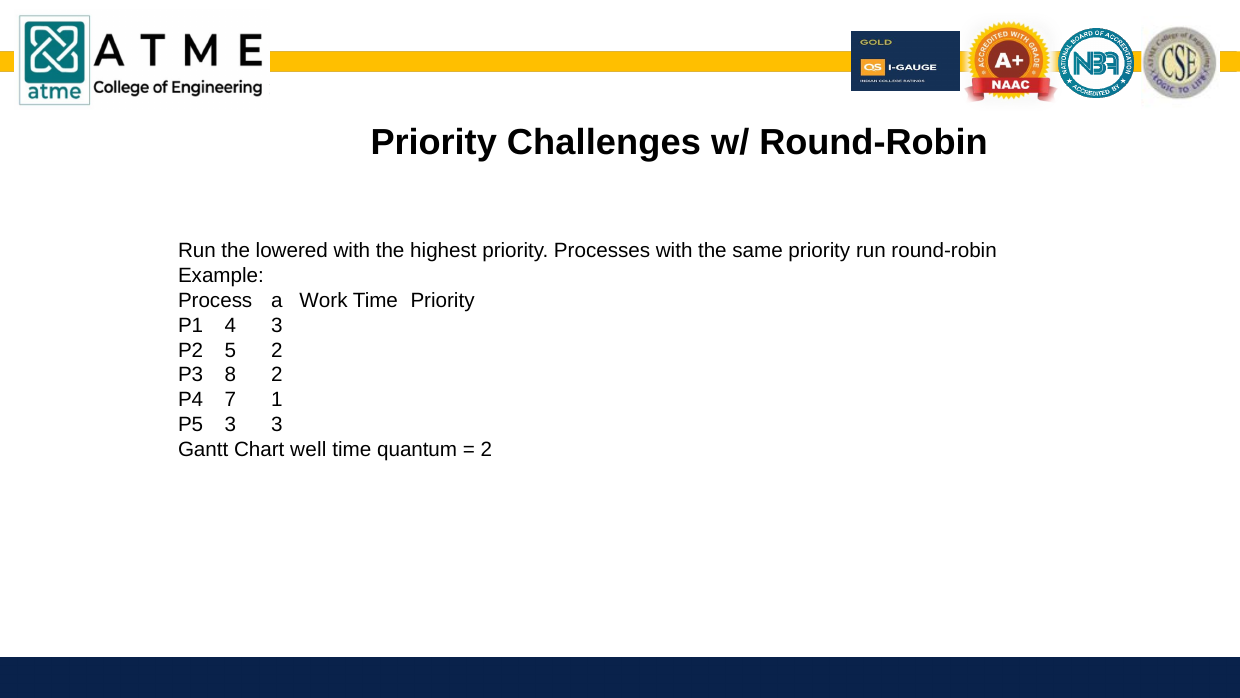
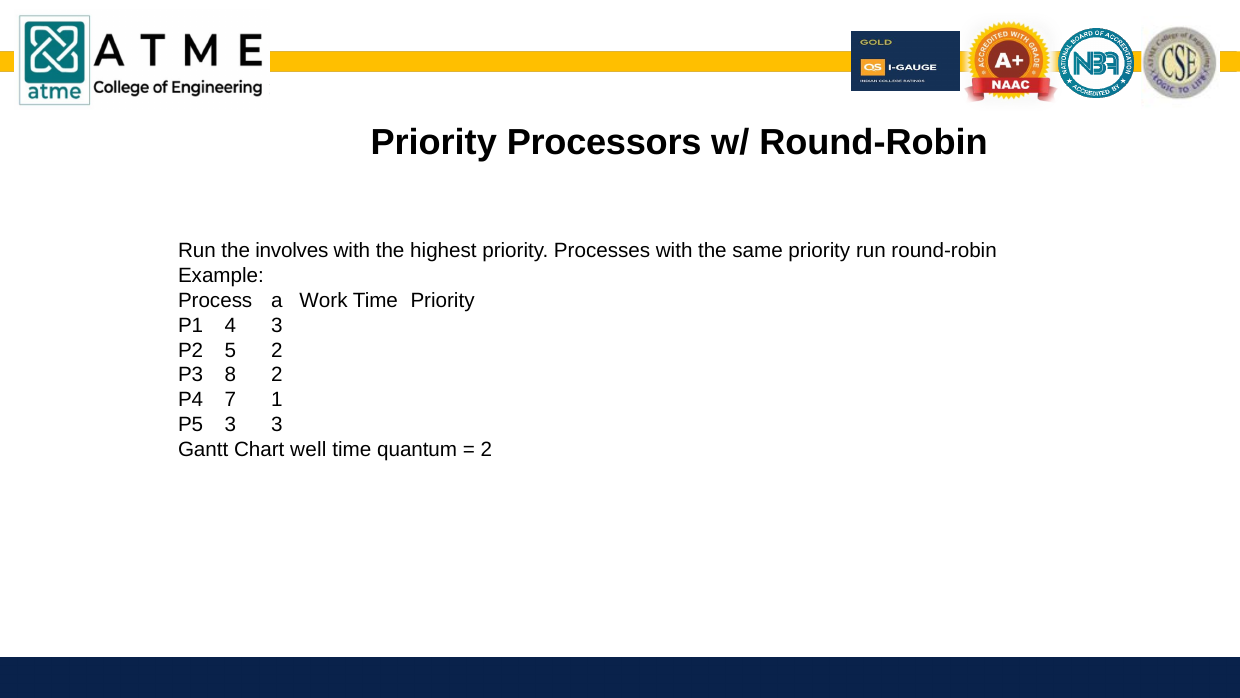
Challenges: Challenges -> Processors
lowered: lowered -> involves
